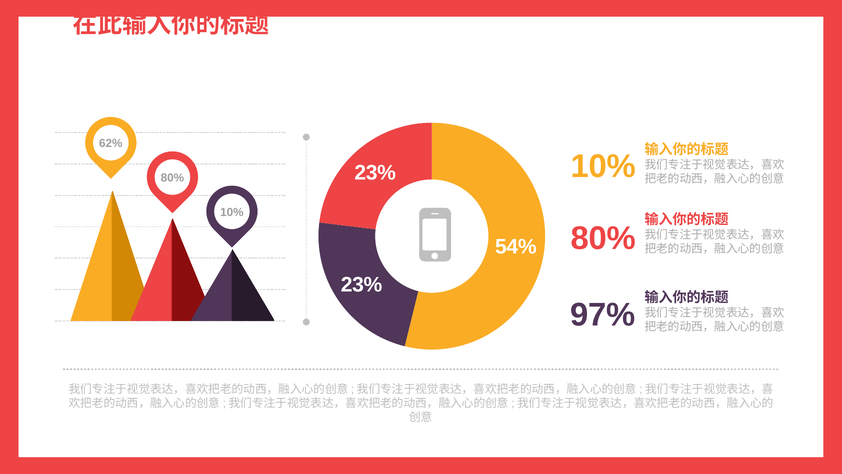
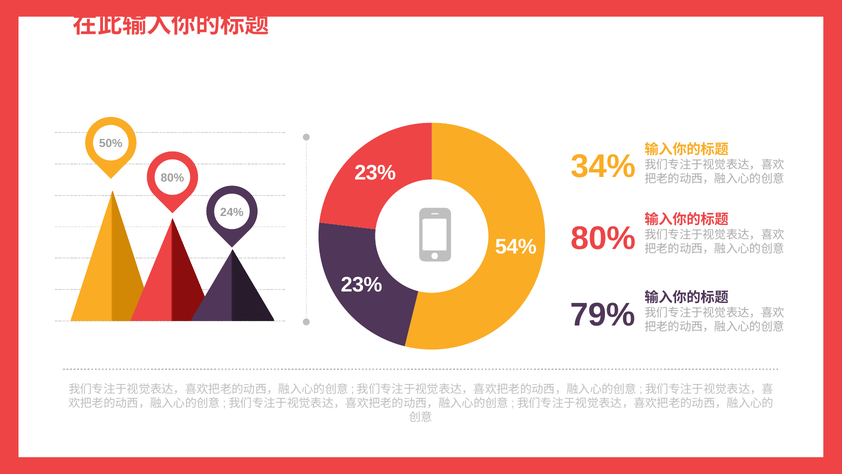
62%: 62% -> 50%
10% at (603, 166): 10% -> 34%
10% at (232, 212): 10% -> 24%
97%: 97% -> 79%
